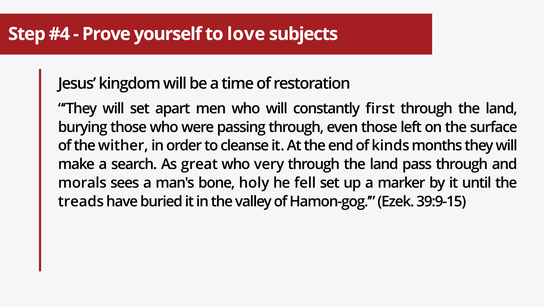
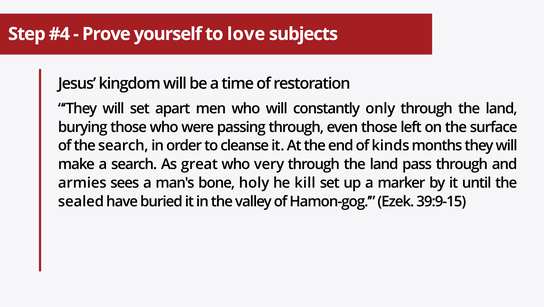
first: first -> only
the wither: wither -> search
morals: morals -> armies
fell: fell -> kill
treads: treads -> sealed
